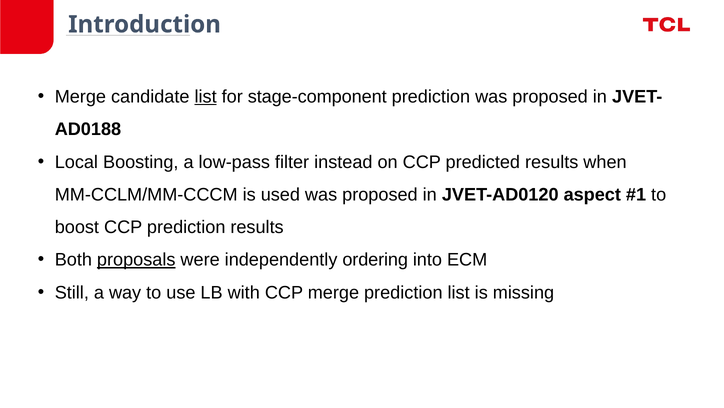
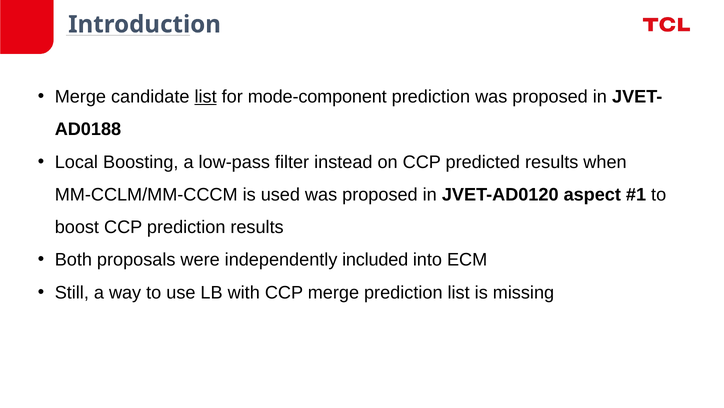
stage-component: stage-component -> mode-component
proposals underline: present -> none
ordering: ordering -> included
